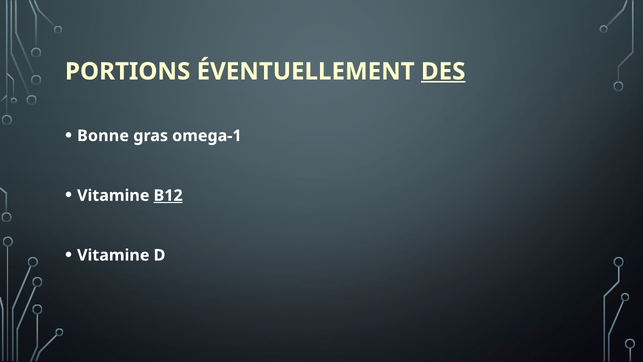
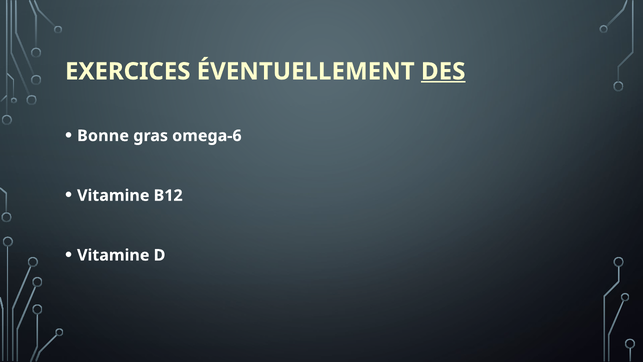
PORTIONS: PORTIONS -> EXERCICES
omega-1: omega-1 -> omega-6
B12 underline: present -> none
